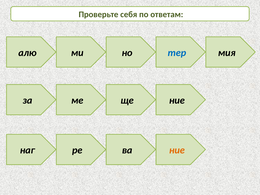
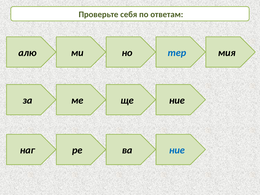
ние at (177, 150) colour: orange -> blue
